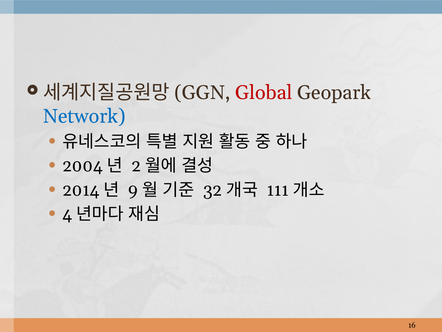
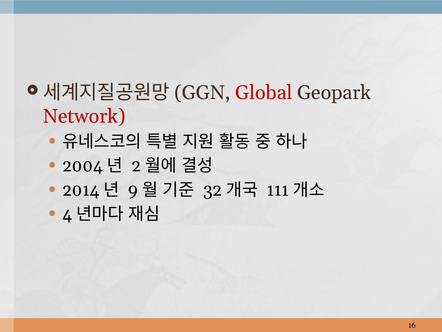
Network colour: blue -> red
